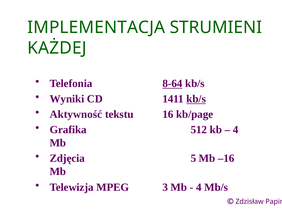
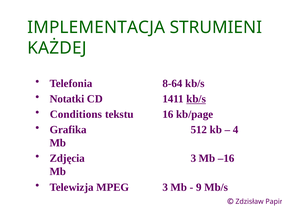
8-64 underline: present -> none
Wyniki: Wyniki -> Notatki
Aktywność: Aktywność -> Conditions
Zdjęcia 5: 5 -> 3
4 at (199, 187): 4 -> 9
